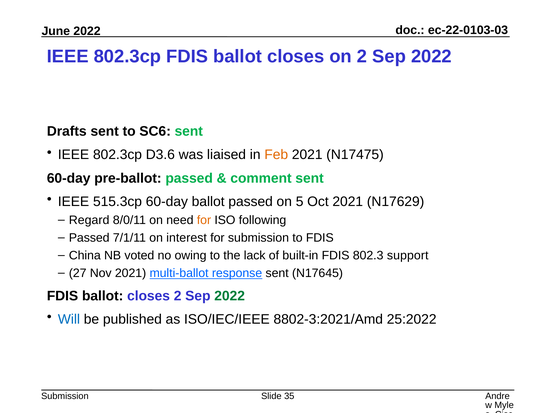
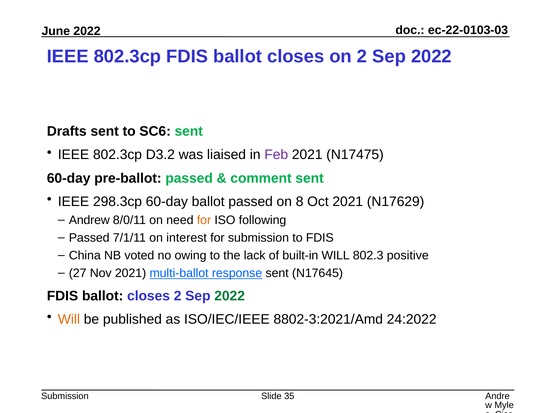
D3.6: D3.6 -> D3.2
Feb colour: orange -> purple
515.3cp: 515.3cp -> 298.3cp
5: 5 -> 8
Regard: Regard -> Andrew
built-in FDIS: FDIS -> WILL
support: support -> positive
Will at (69, 320) colour: blue -> orange
25:2022: 25:2022 -> 24:2022
